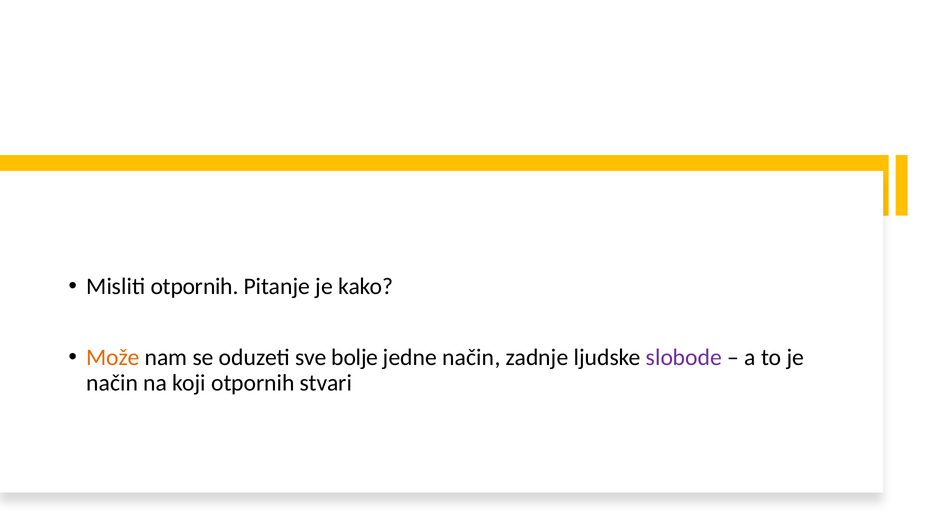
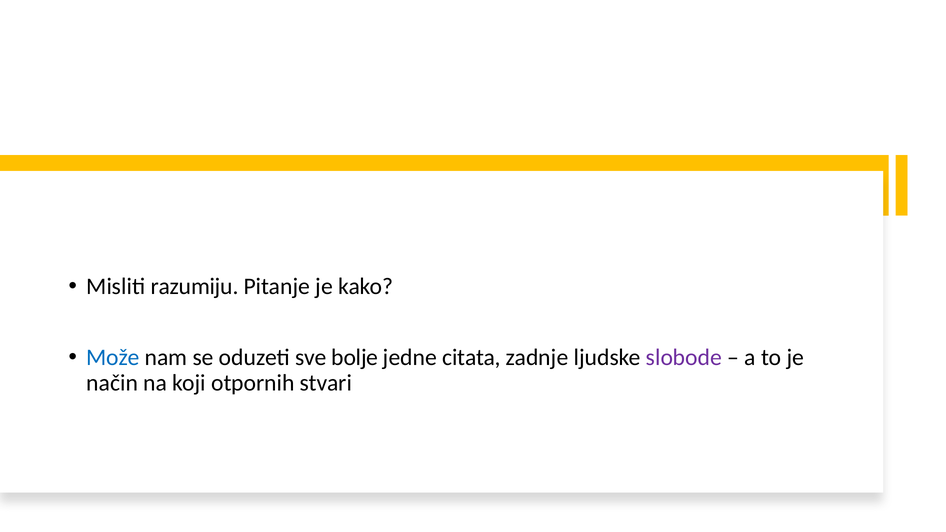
Misliti otpornih: otpornih -> razumiju
Može colour: orange -> blue
jedne način: način -> citata
